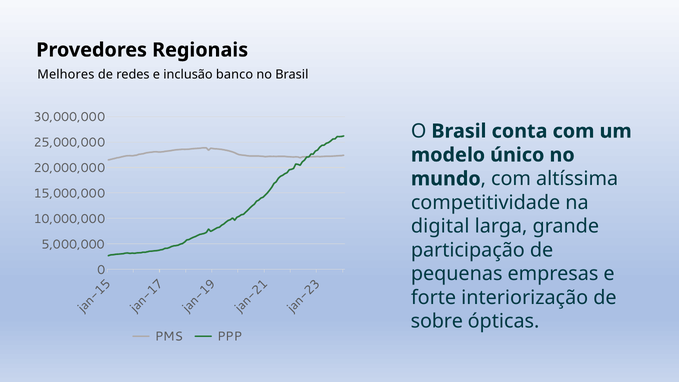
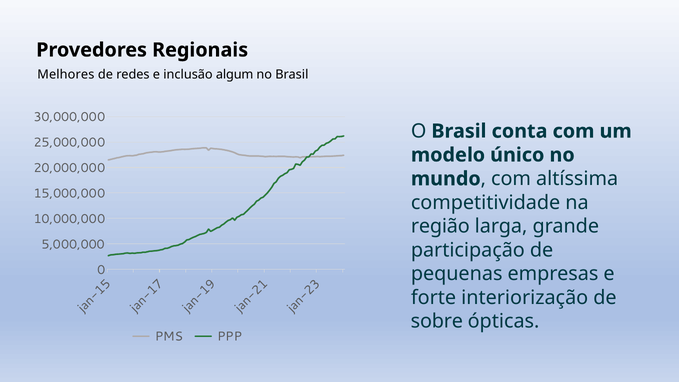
banco: banco -> algum
digital: digital -> região
